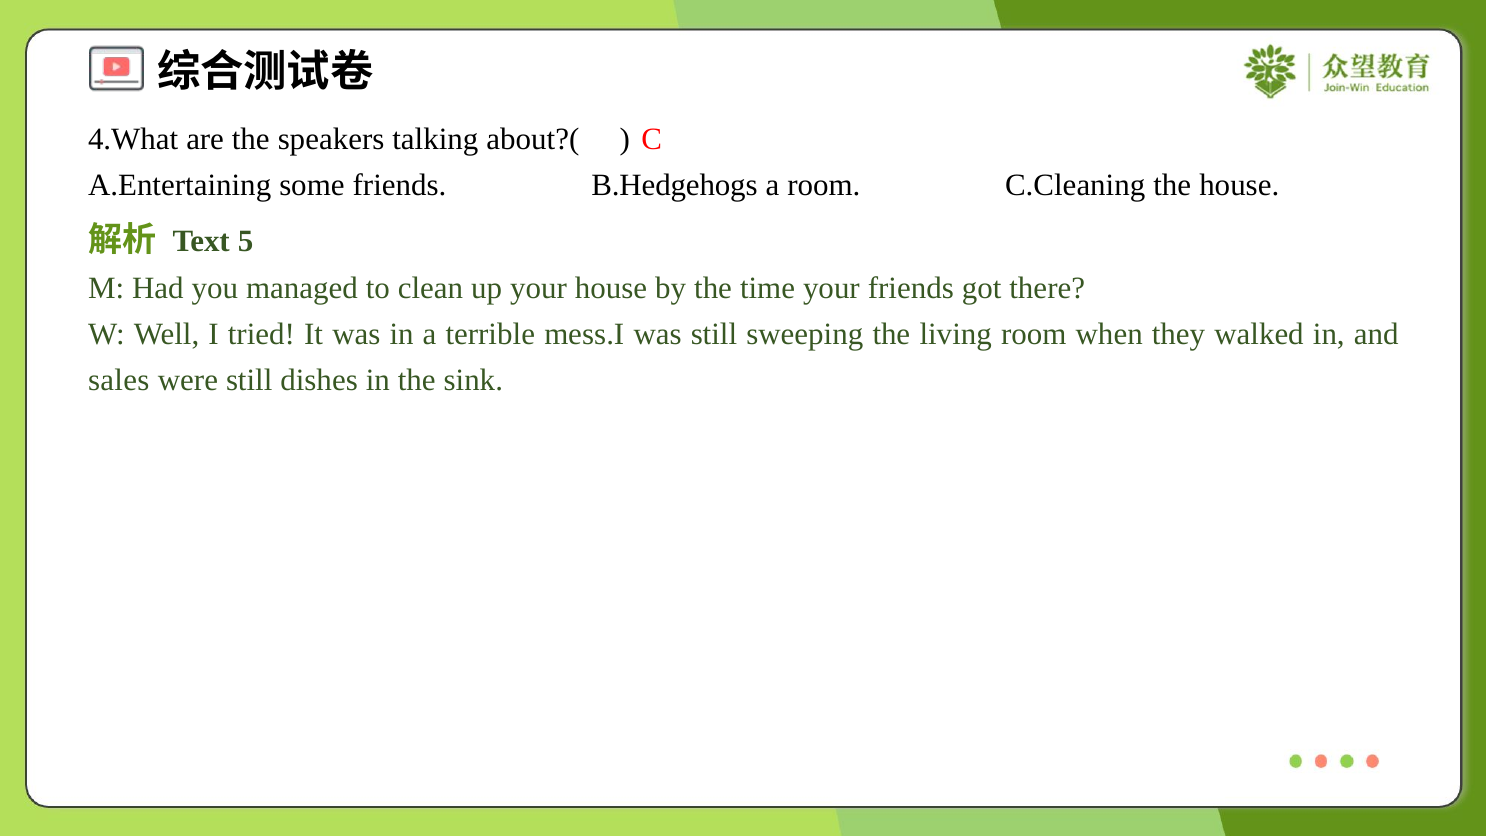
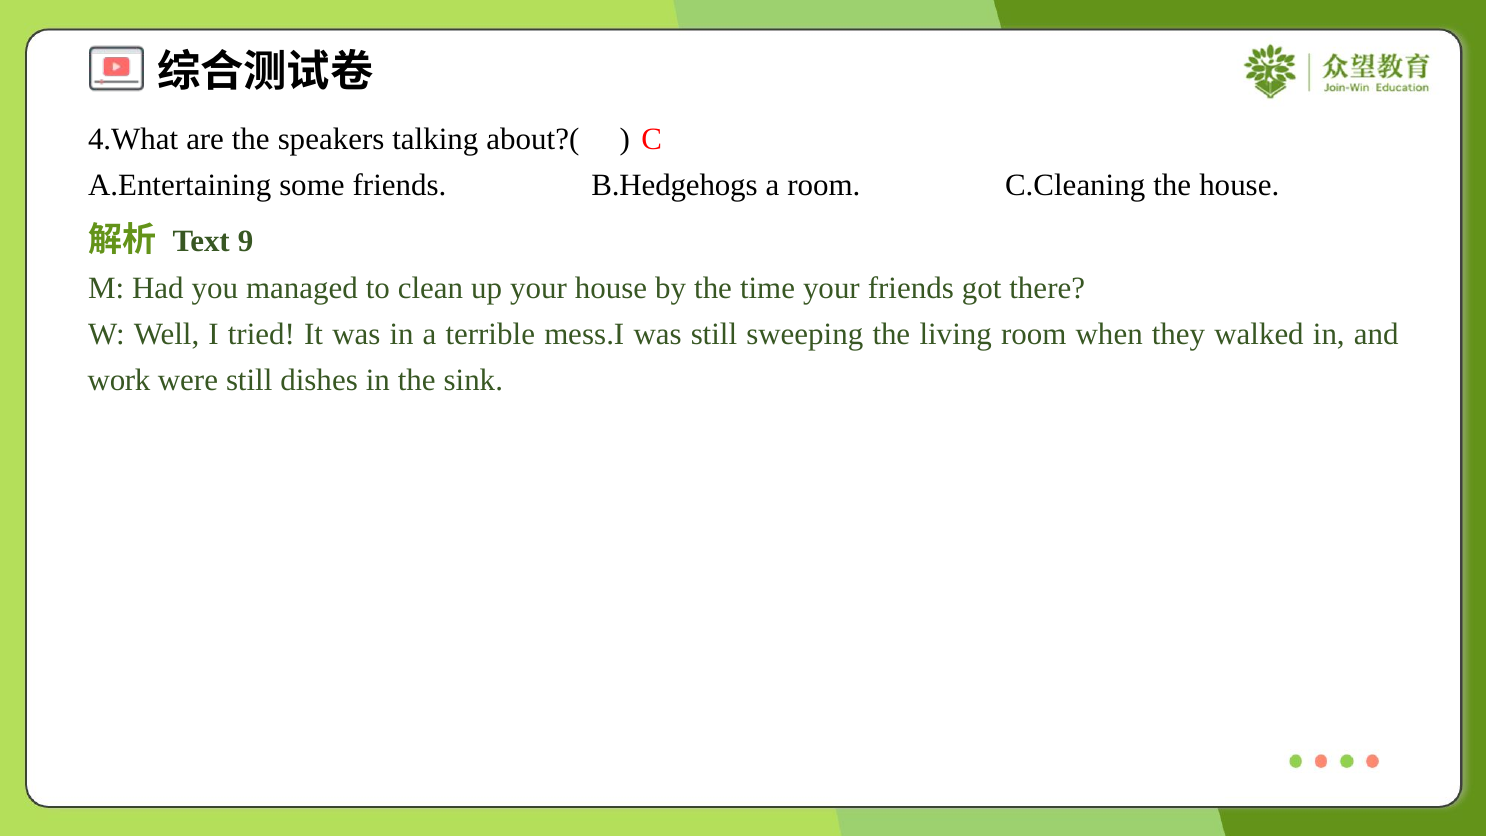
5: 5 -> 9
sales: sales -> work
